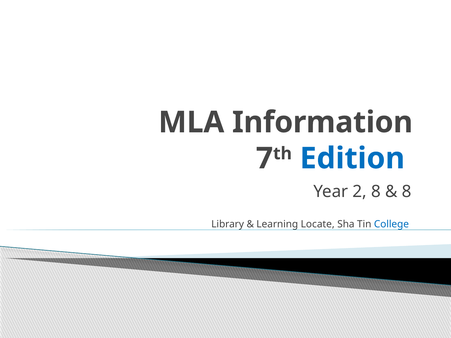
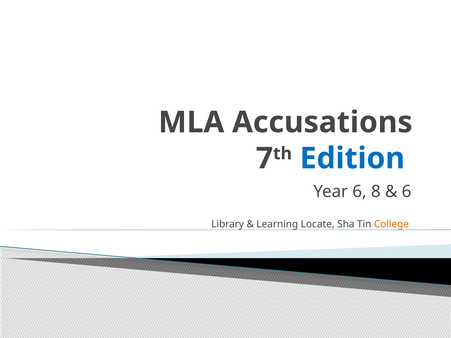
Information: Information -> Accusations
Year 2: 2 -> 6
8 at (407, 192): 8 -> 6
College colour: blue -> orange
